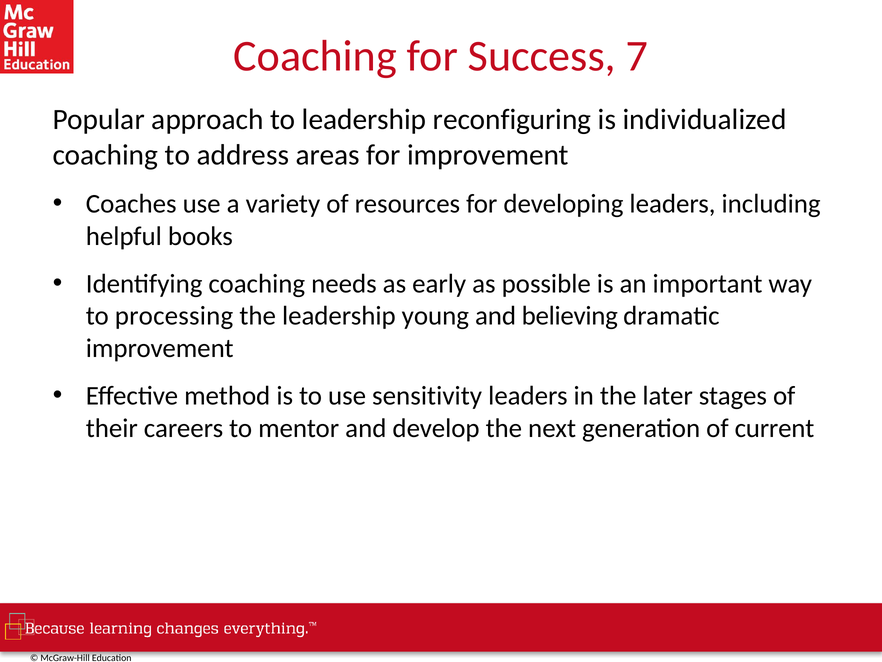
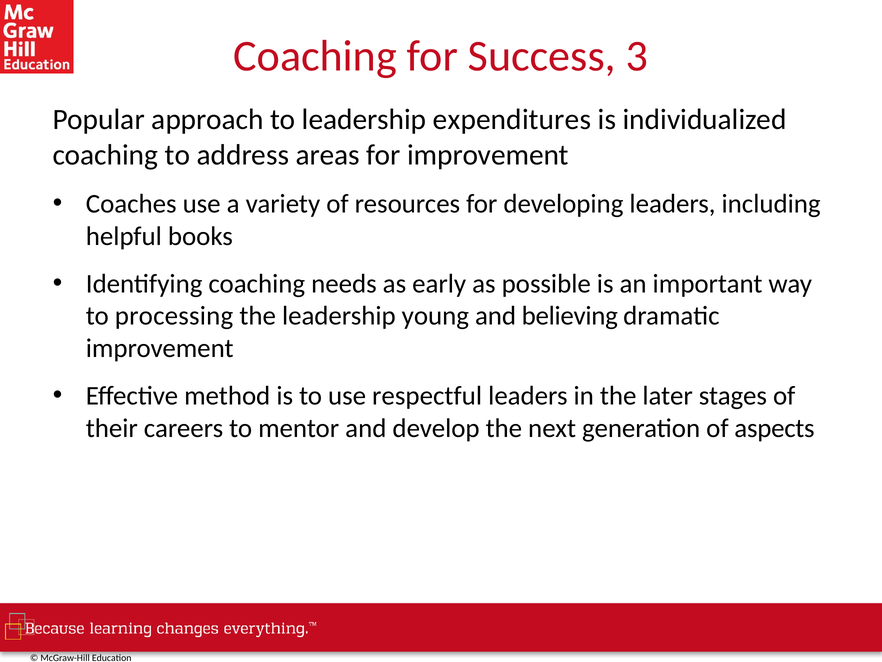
7: 7 -> 3
reconfiguring: reconfiguring -> expenditures
sensitivity: sensitivity -> respectful
current: current -> aspects
